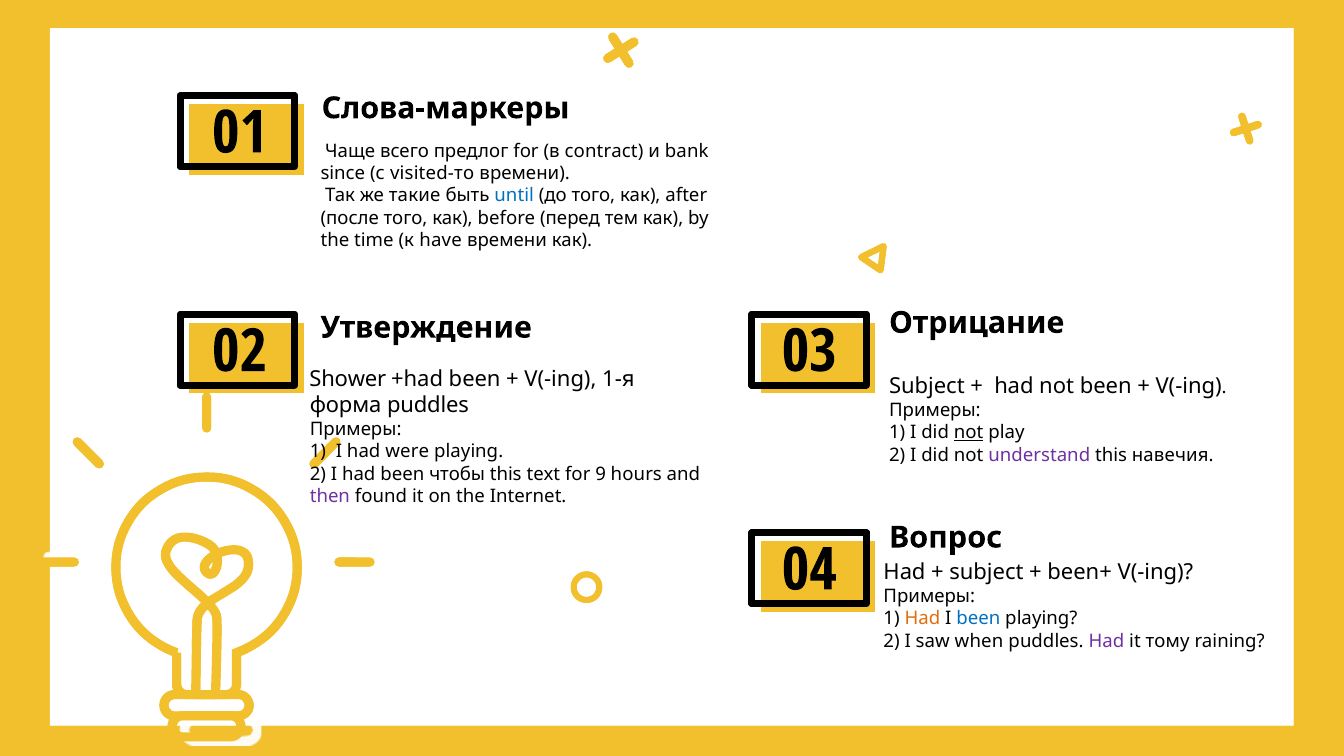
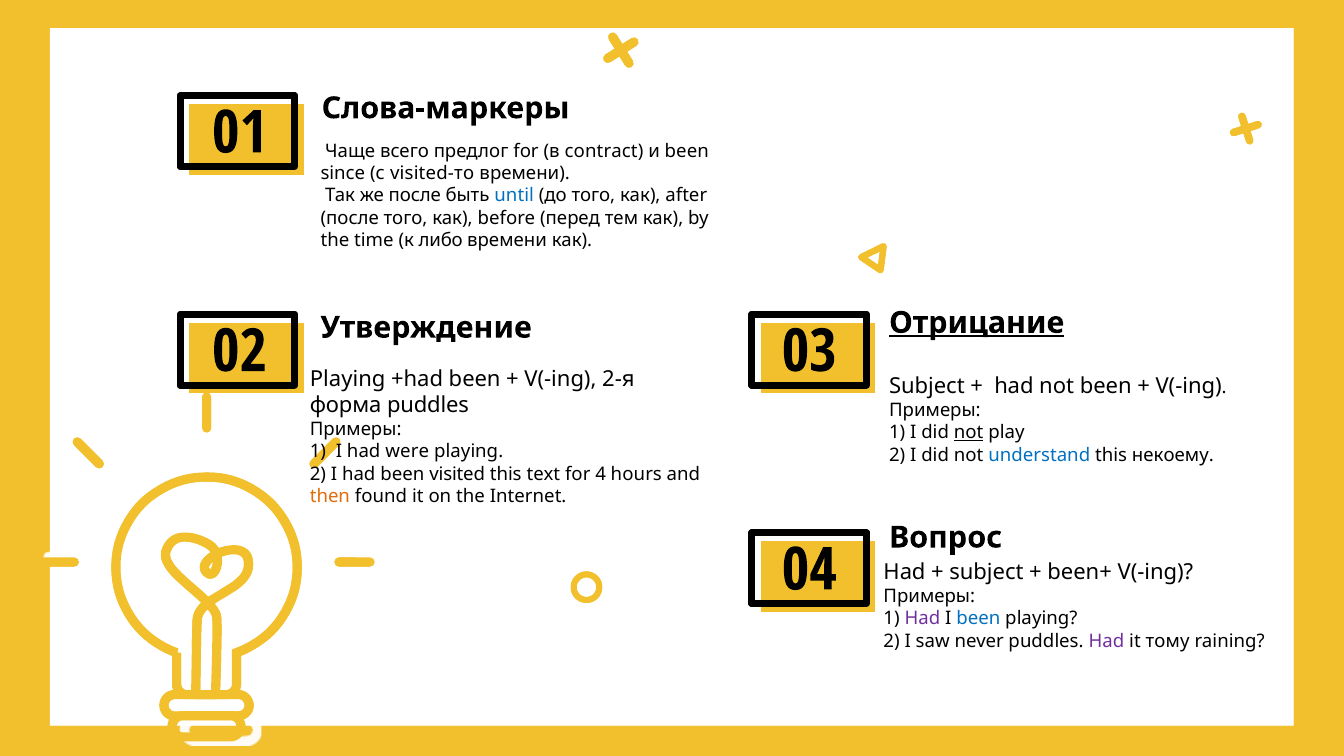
и bank: bank -> been
же такие: такие -> после
have: have -> либо
Отрицание underline: none -> present
Shower at (348, 379): Shower -> Playing
1-я: 1-я -> 2-я
understand colour: purple -> blue
навечия: навечия -> некоему
чтобы: чтобы -> visited
9: 9 -> 4
then colour: purple -> orange
Had at (922, 619) colour: orange -> purple
when: when -> never
